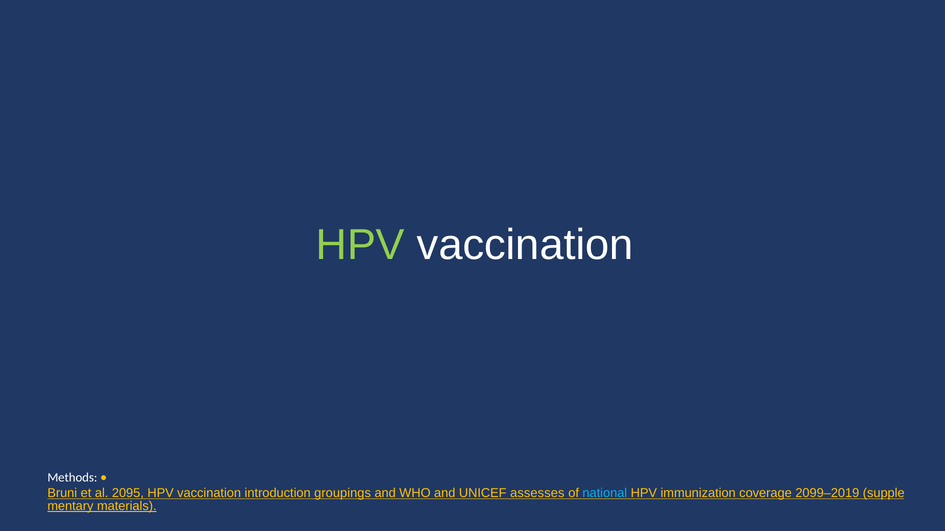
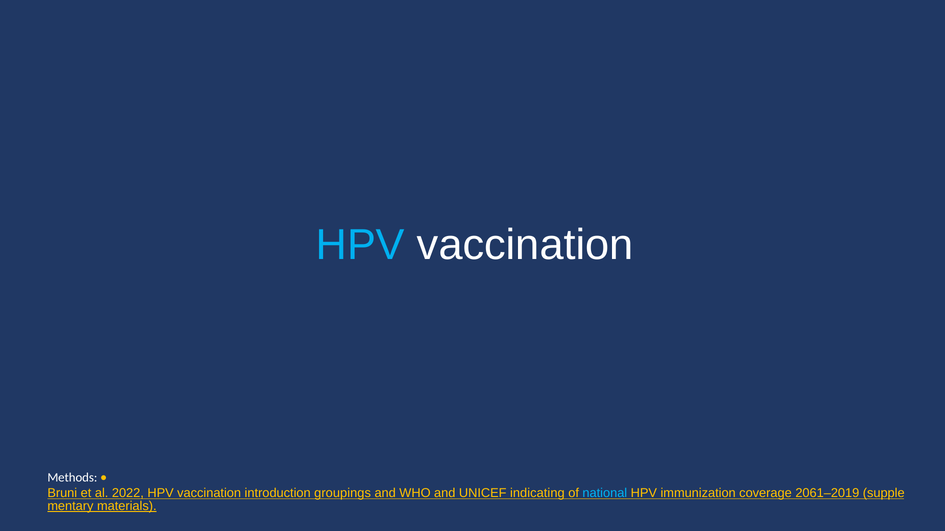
HPV at (360, 245) colour: light green -> light blue
2095: 2095 -> 2022
assesses: assesses -> indicating
2099–2019: 2099–2019 -> 2061–2019
